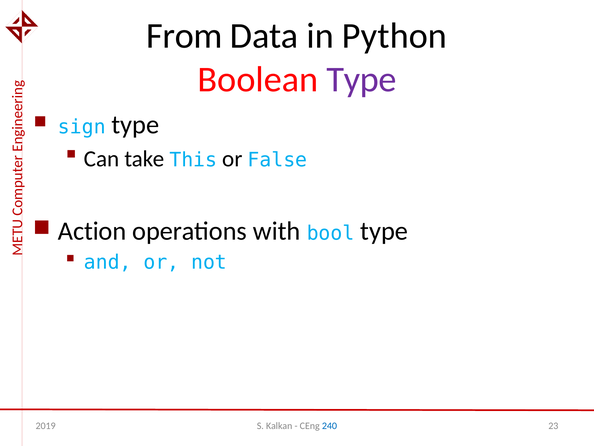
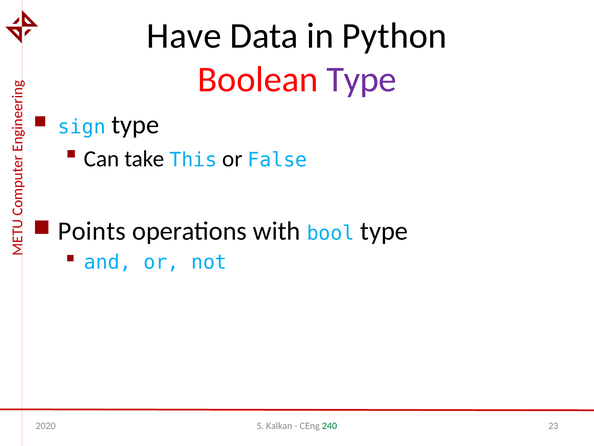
From: From -> Have
Action: Action -> Points
2019: 2019 -> 2020
240 colour: blue -> green
